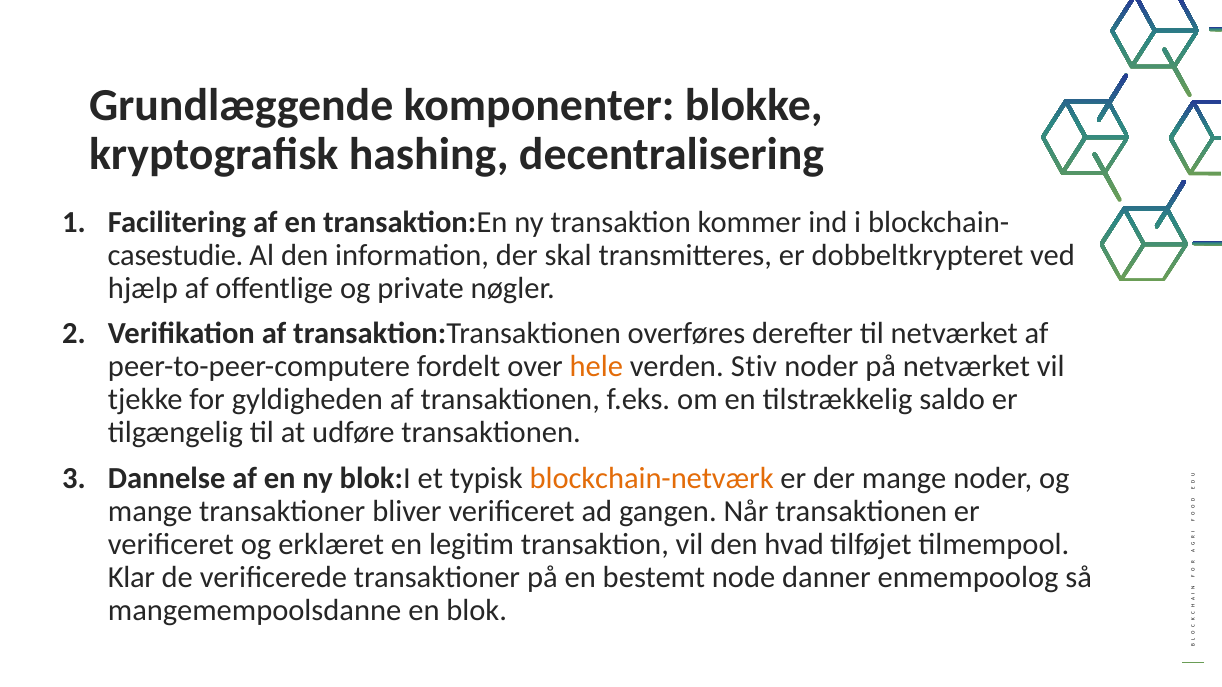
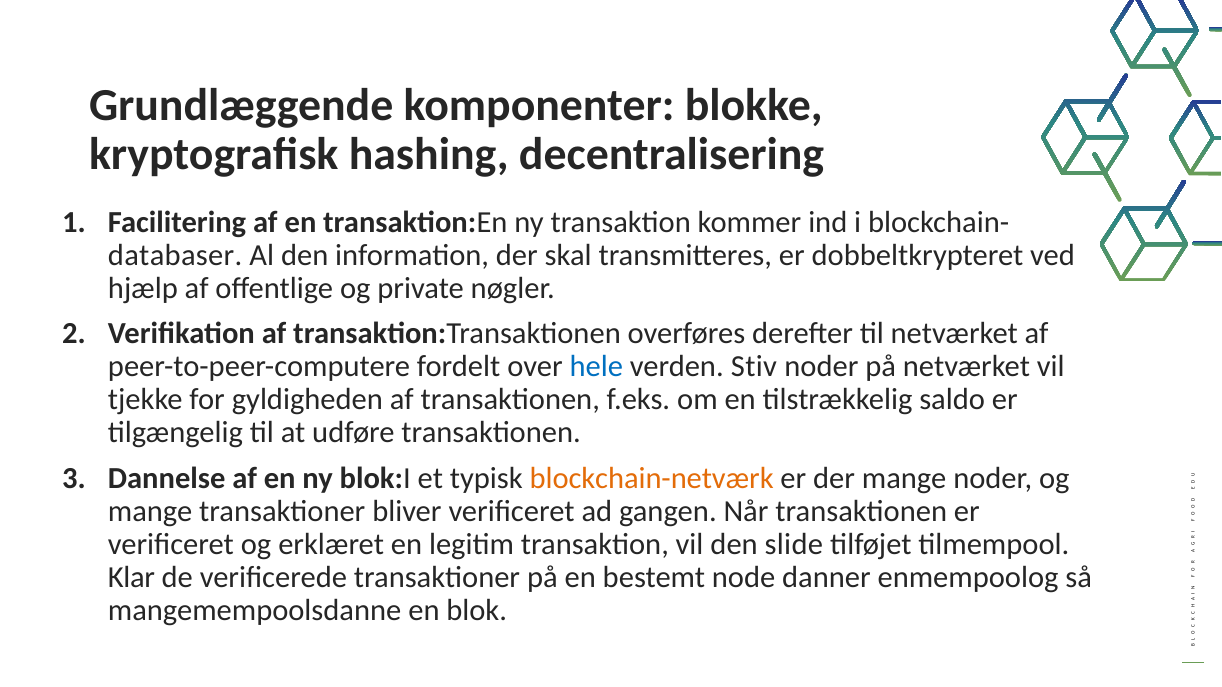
casestudie: casestudie -> databaser
hele colour: orange -> blue
hvad: hvad -> slide
